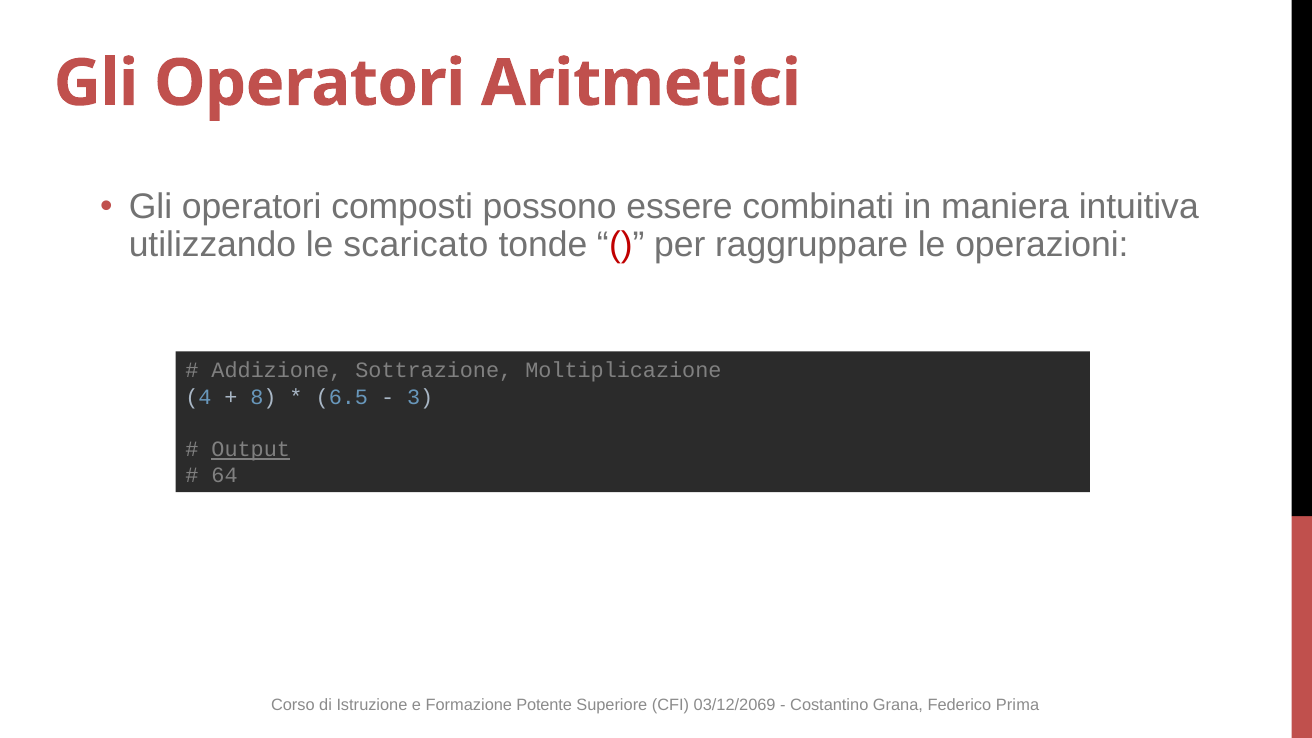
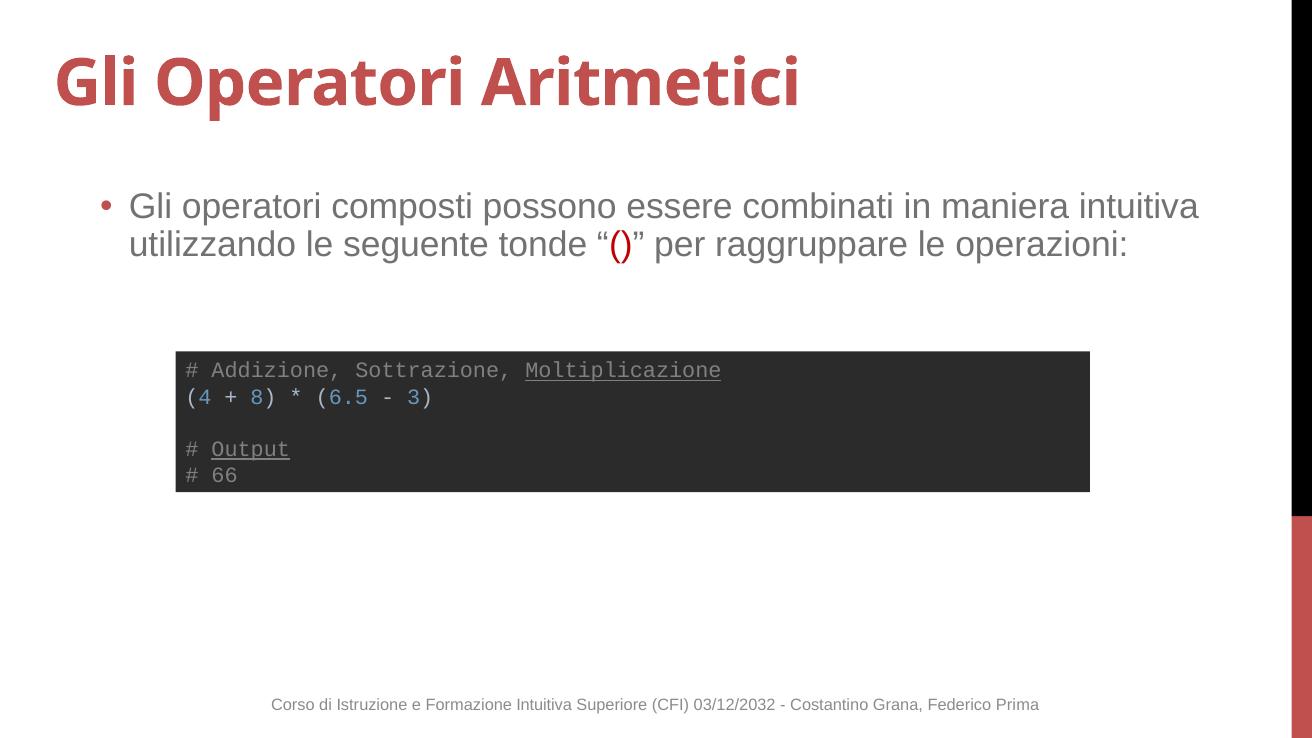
scaricato: scaricato -> seguente
Moltiplicazione underline: none -> present
64: 64 -> 66
Formazione Potente: Potente -> Intuitiva
03/12/2069: 03/12/2069 -> 03/12/2032
